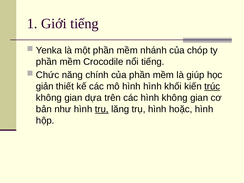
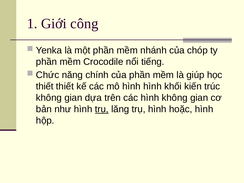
Giới tiếng: tiếng -> công
giản at (45, 86): giản -> thiết
trúc underline: present -> none
